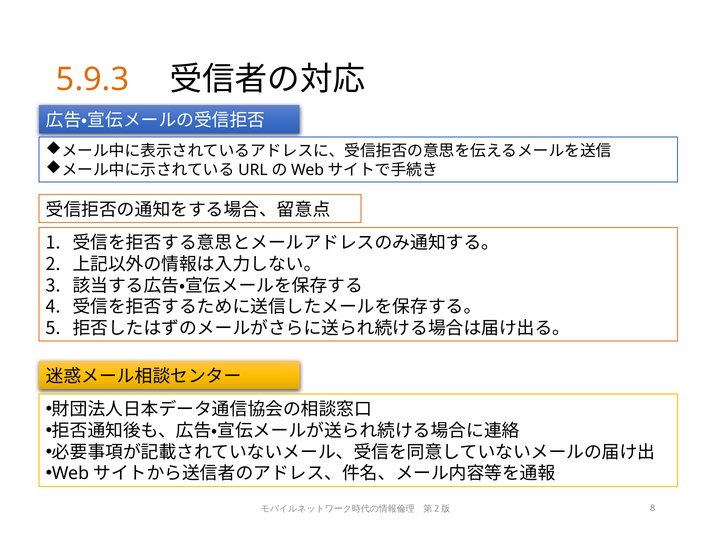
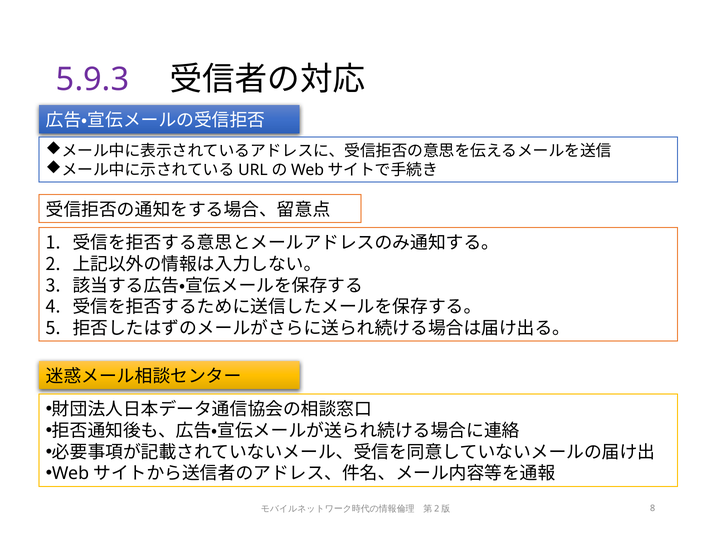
5.9.3 colour: orange -> purple
